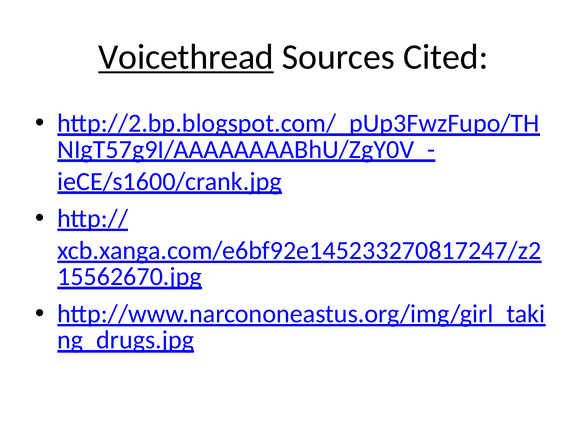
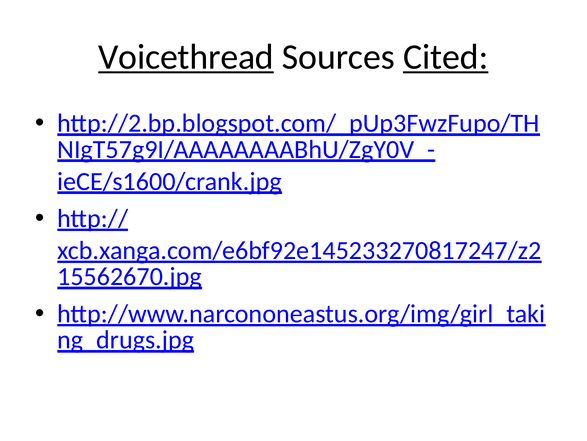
Cited underline: none -> present
